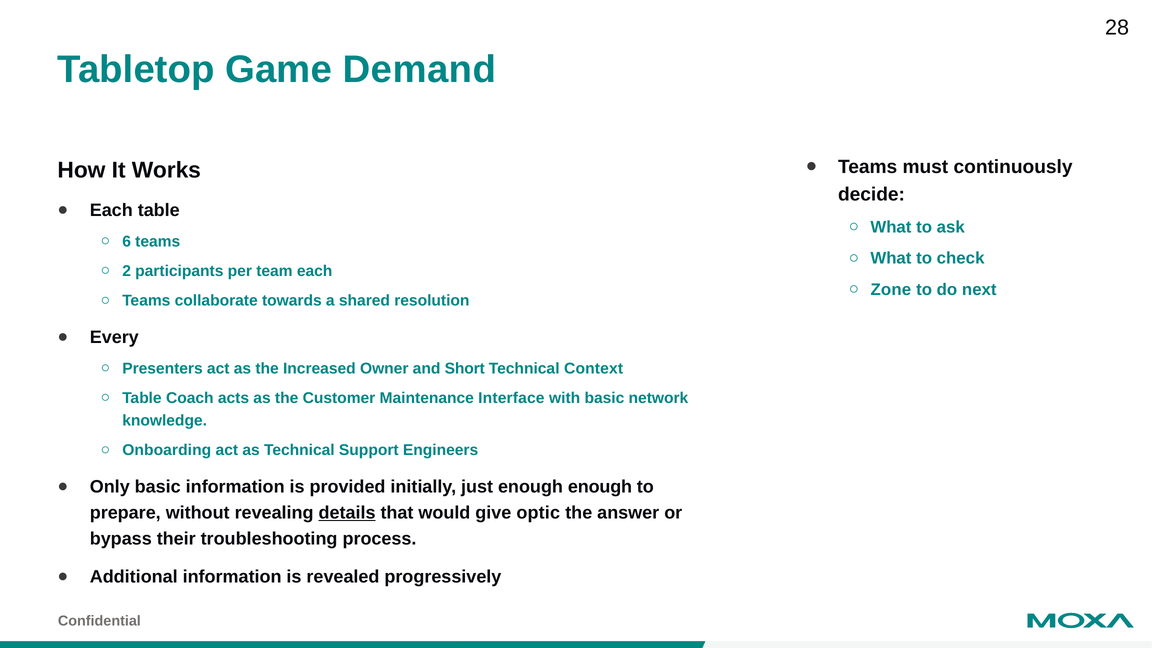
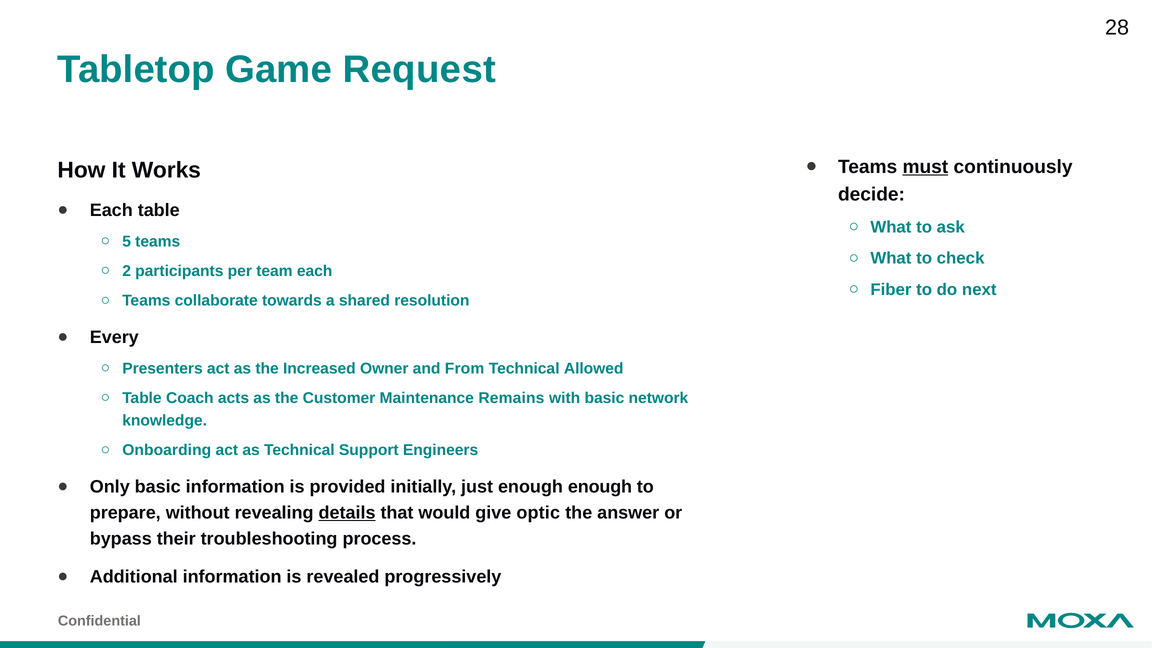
Demand: Demand -> Request
must underline: none -> present
6: 6 -> 5
Zone: Zone -> Fiber
Short: Short -> From
Context: Context -> Allowed
Interface: Interface -> Remains
